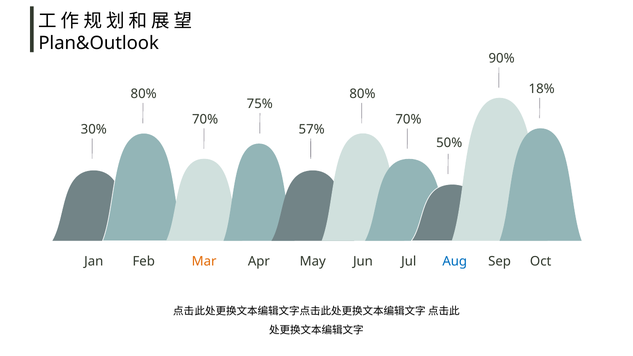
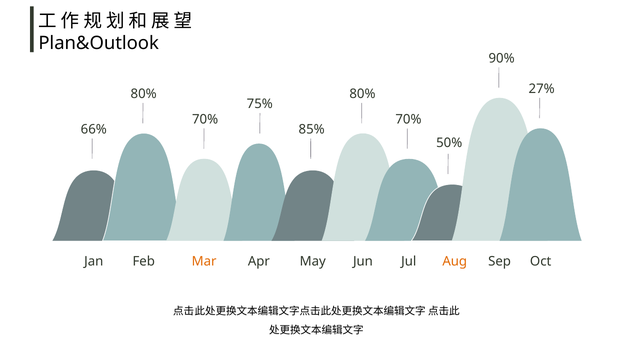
18%: 18% -> 27%
30%: 30% -> 66%
57%: 57% -> 85%
Aug colour: blue -> orange
